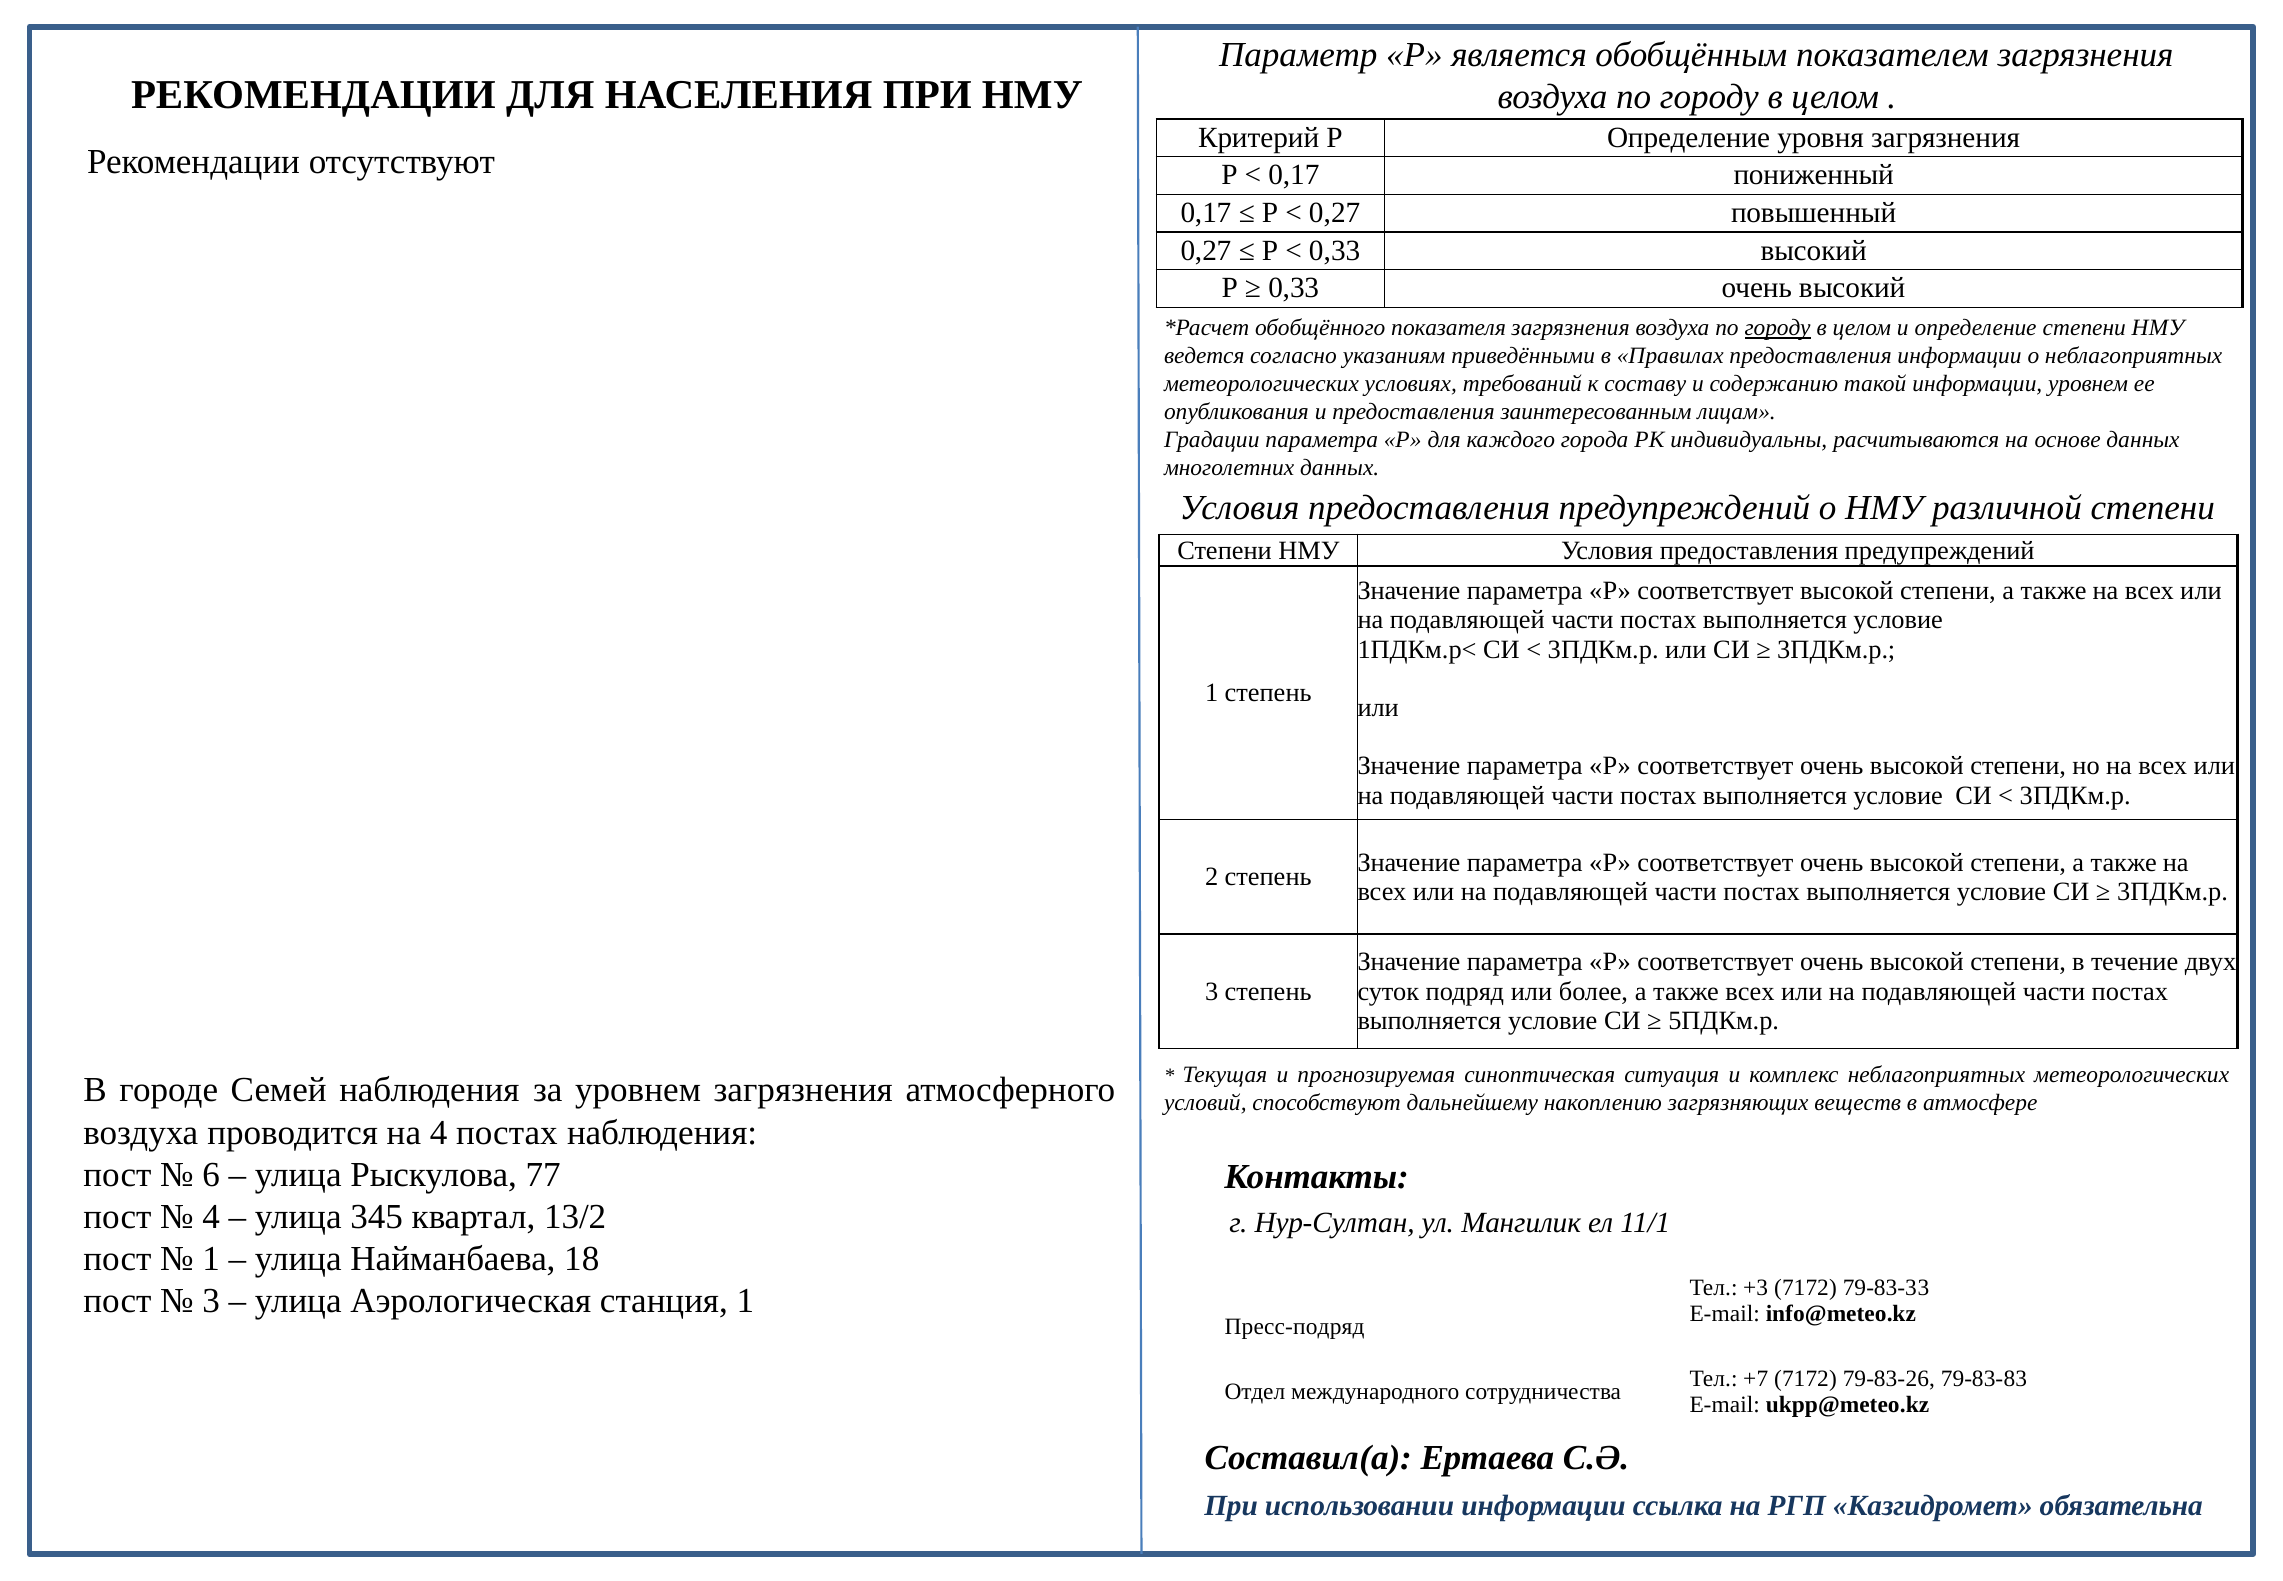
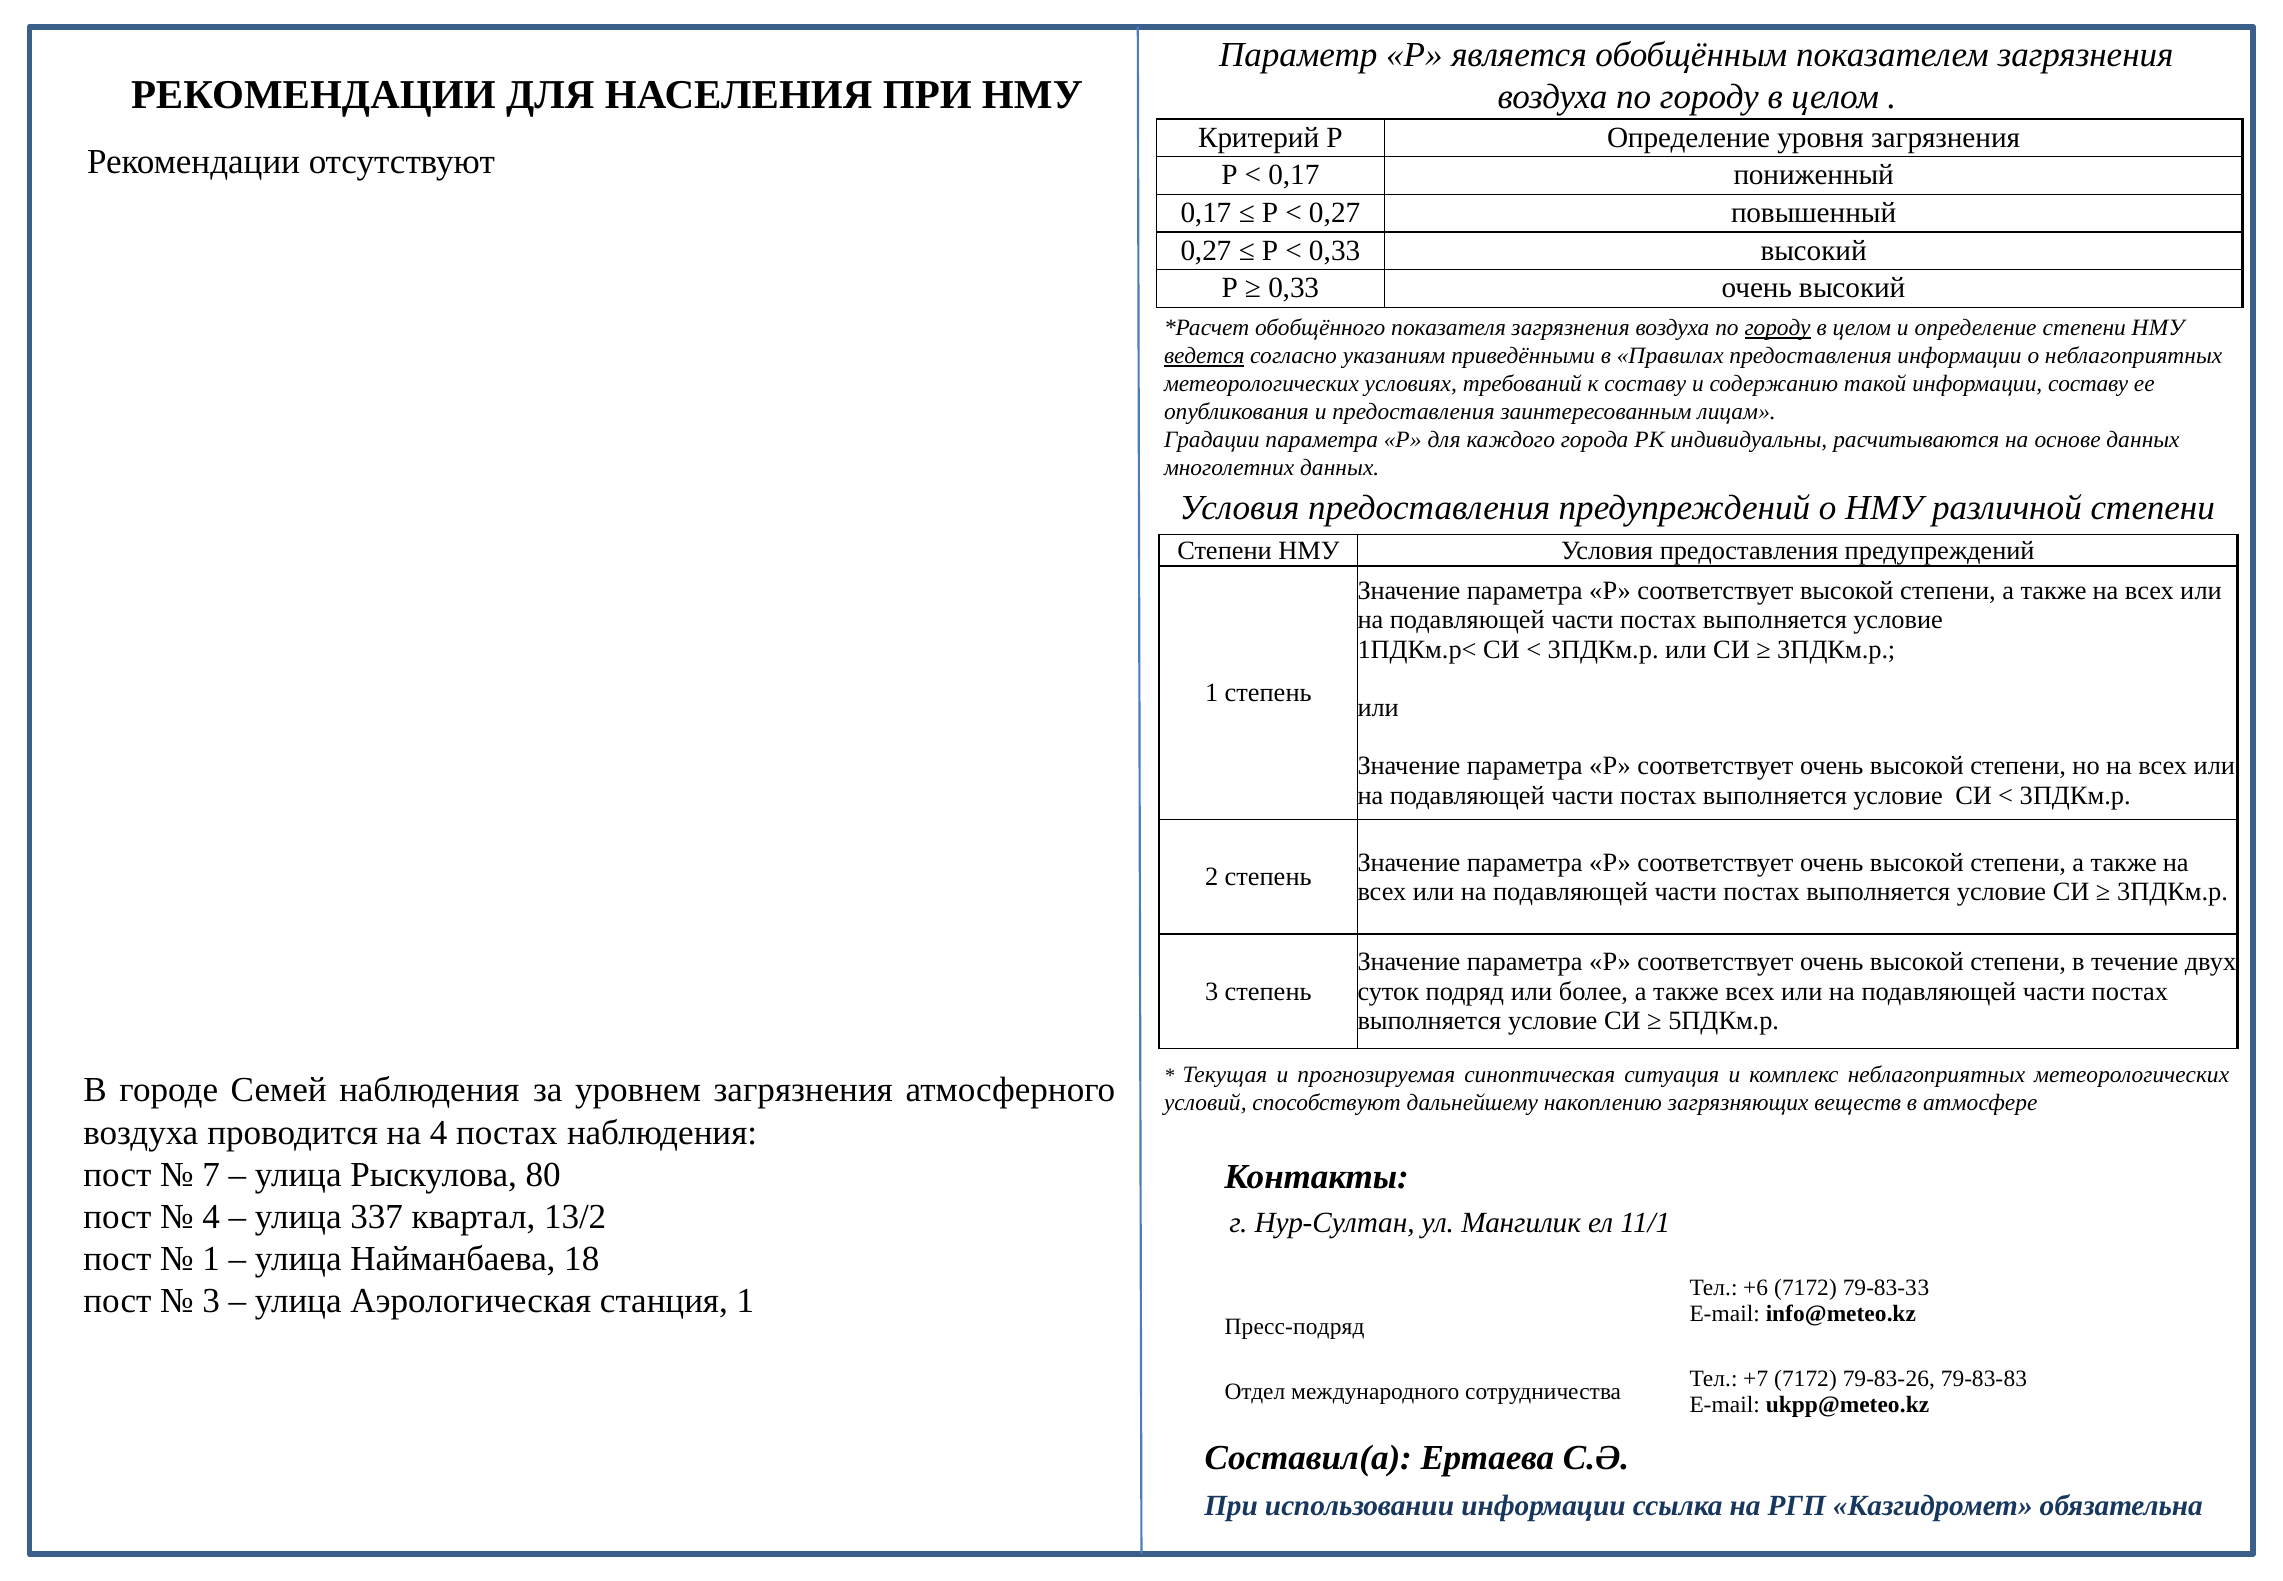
ведется underline: none -> present
информации уровнем: уровнем -> составу
6: 6 -> 7
77: 77 -> 80
345: 345 -> 337
+3: +3 -> +6
